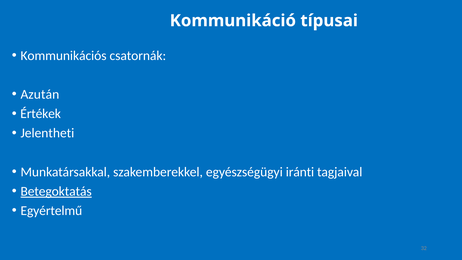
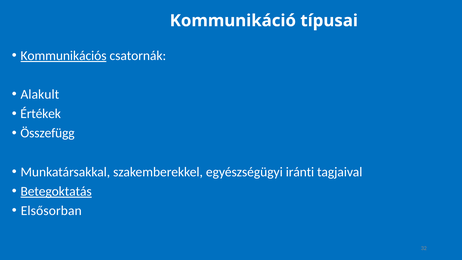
Kommunikációs underline: none -> present
Azután: Azután -> Alakult
Jelentheti: Jelentheti -> Összefügg
Egyértelmű: Egyértelmű -> Elsősorban
